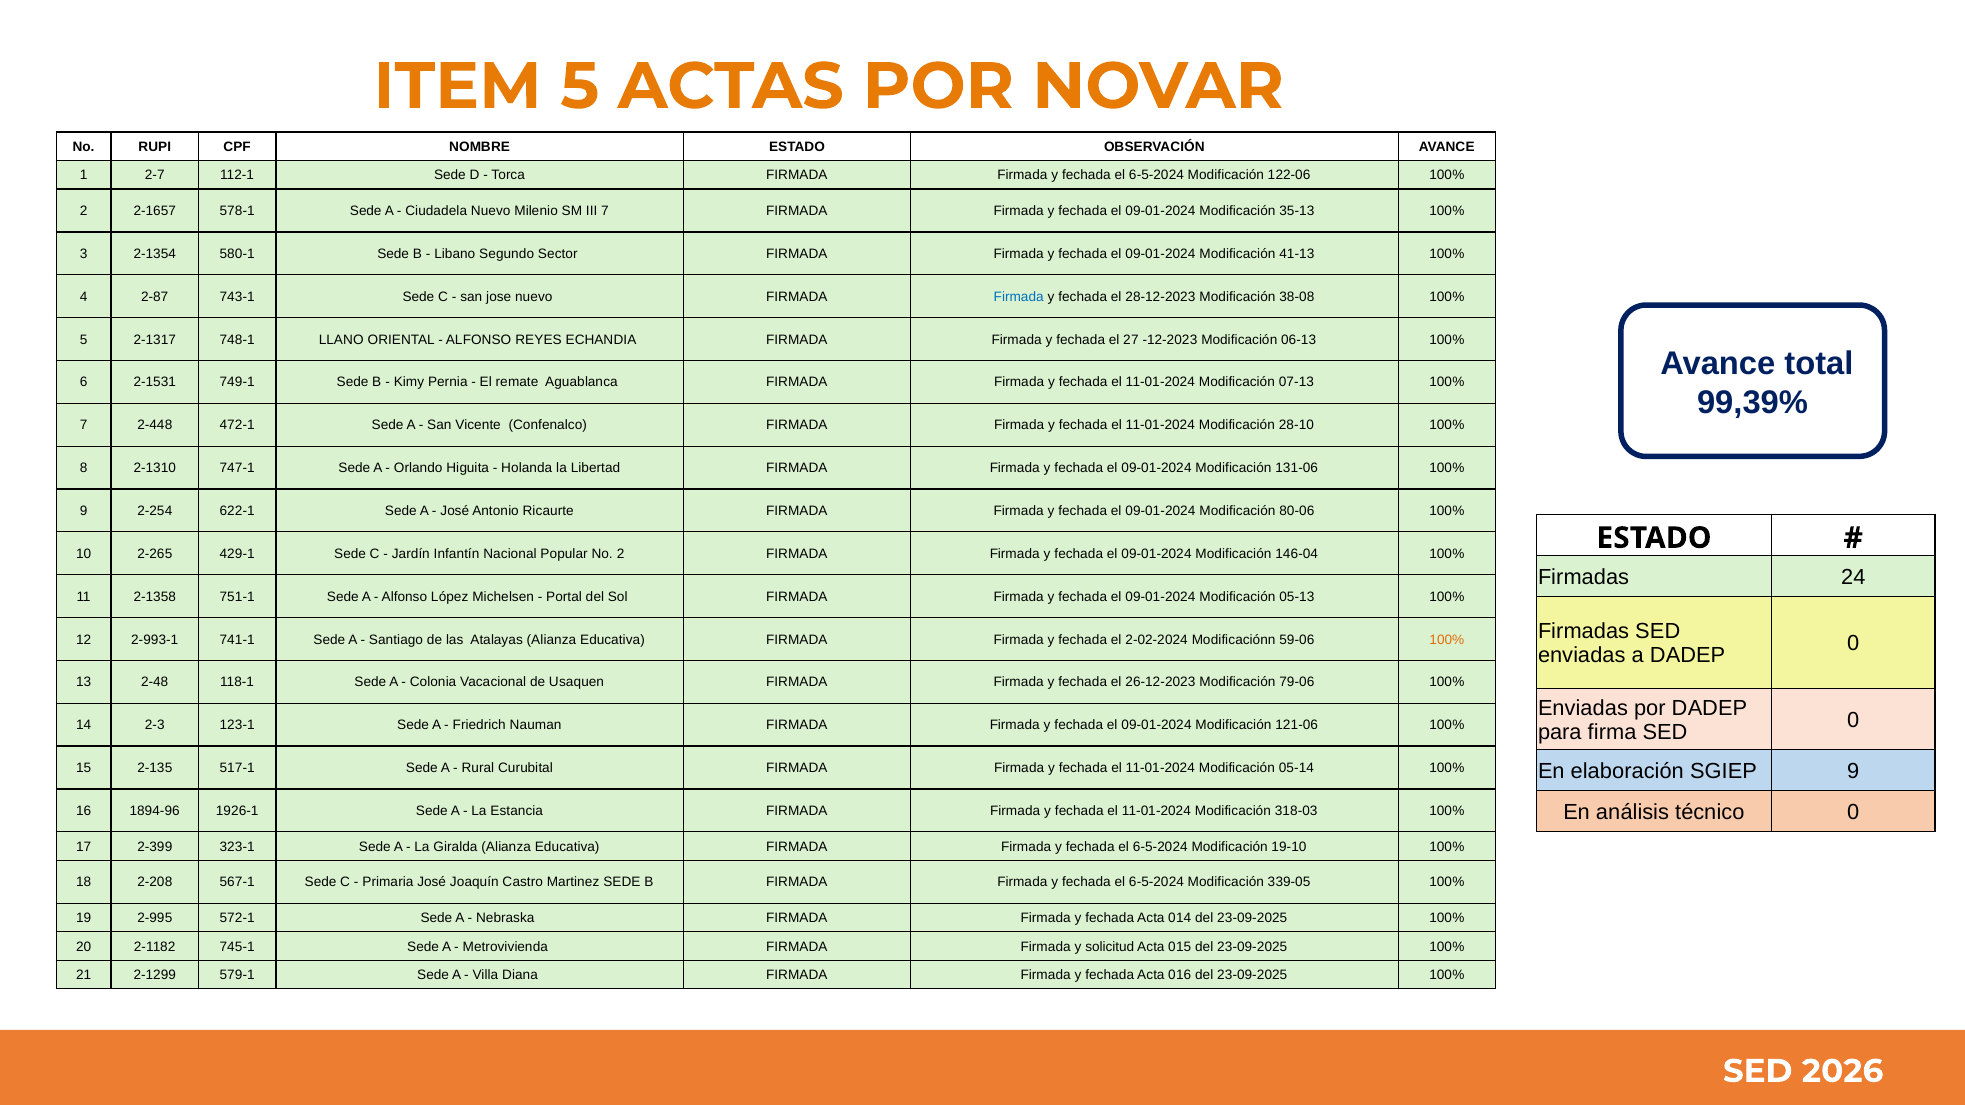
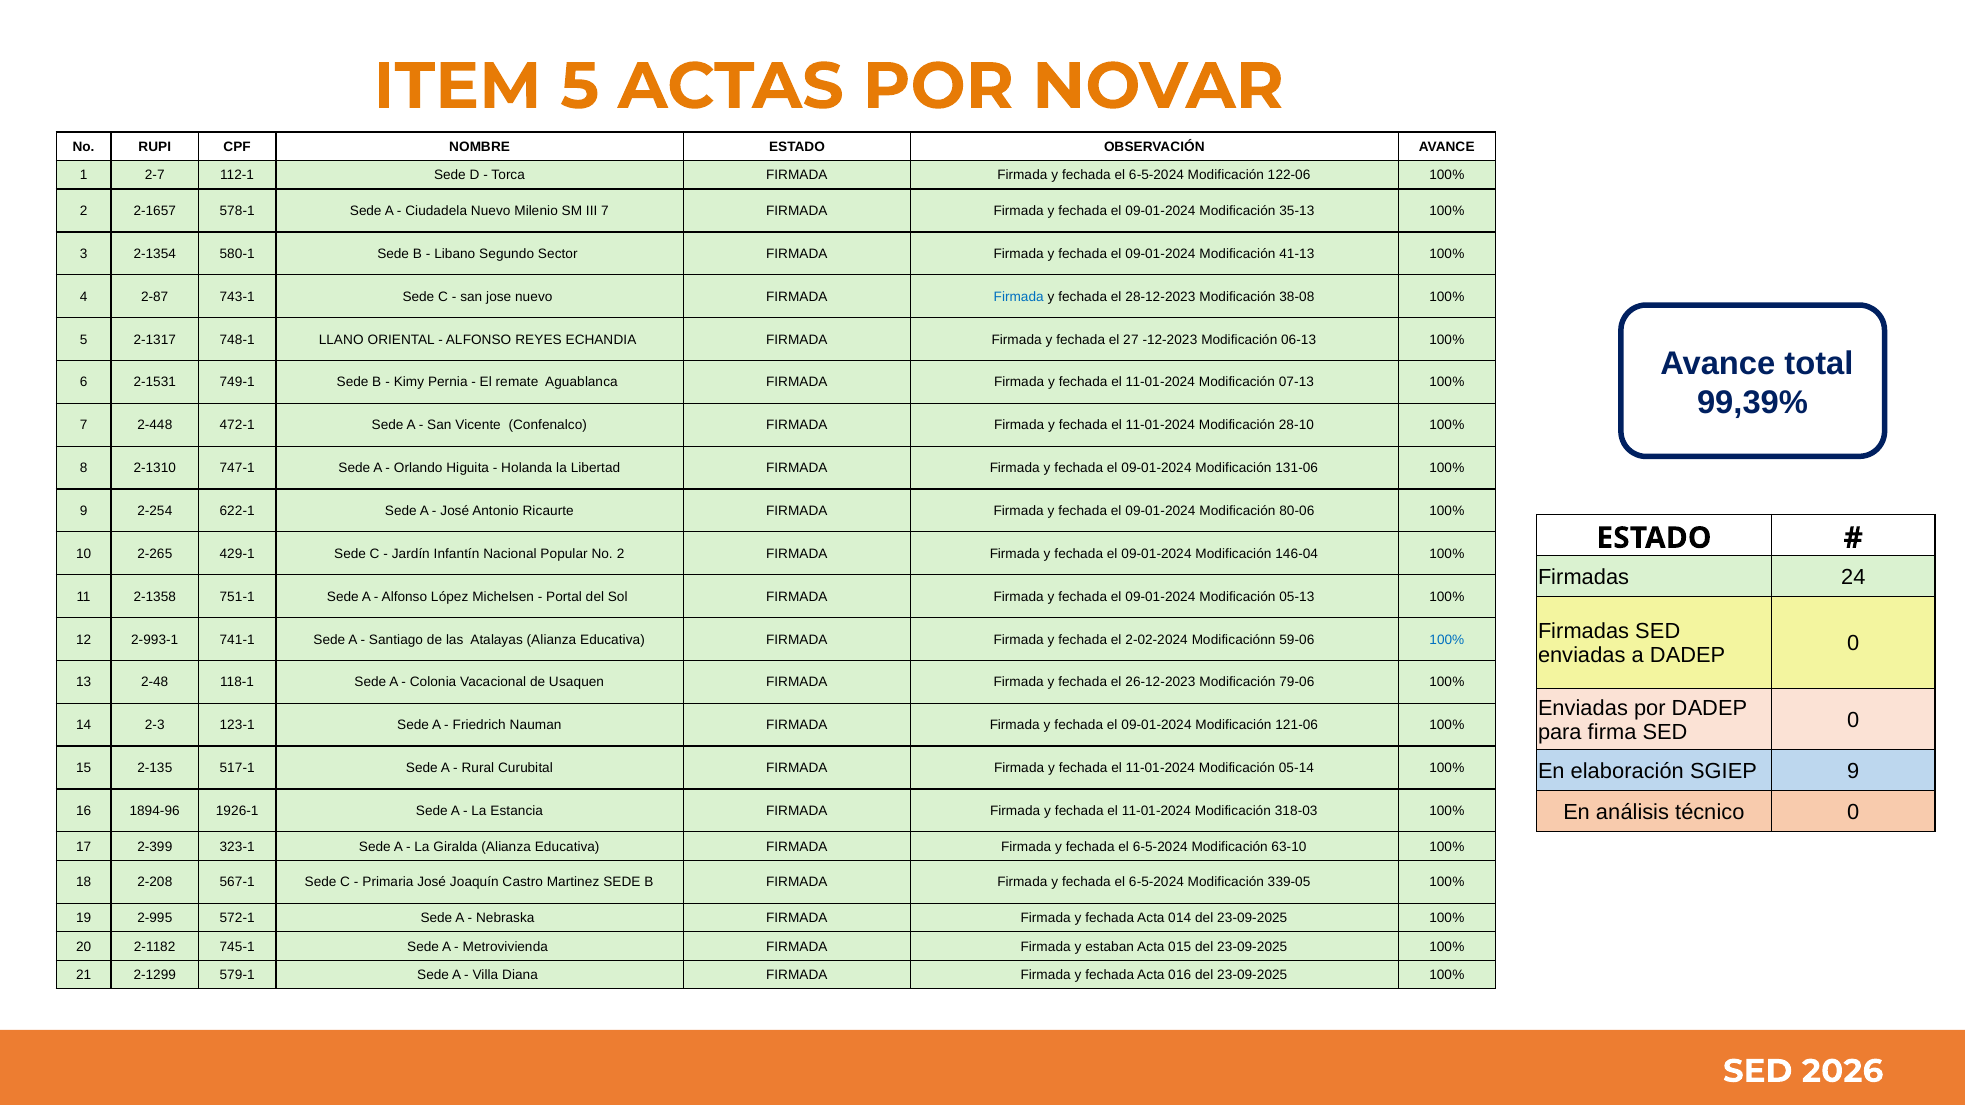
100% at (1447, 640) colour: orange -> blue
19-10: 19-10 -> 63-10
solicitud: solicitud -> estaban
